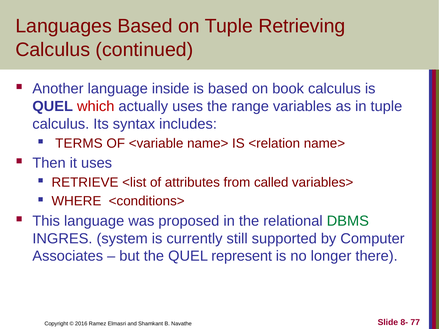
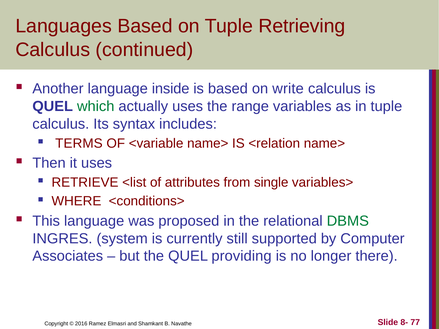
book: book -> write
which colour: red -> green
called: called -> single
represent: represent -> providing
